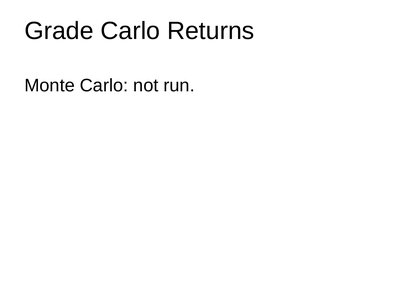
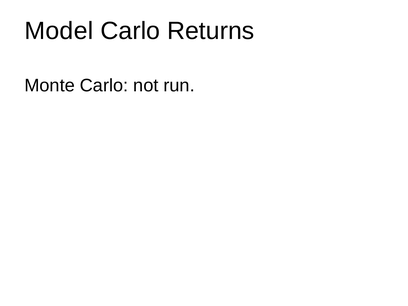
Grade: Grade -> Model
